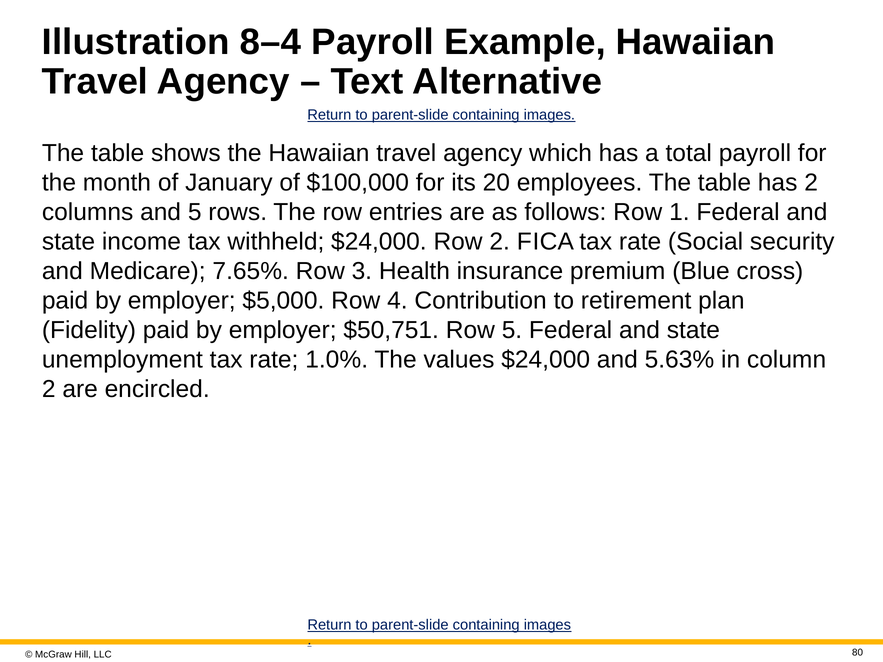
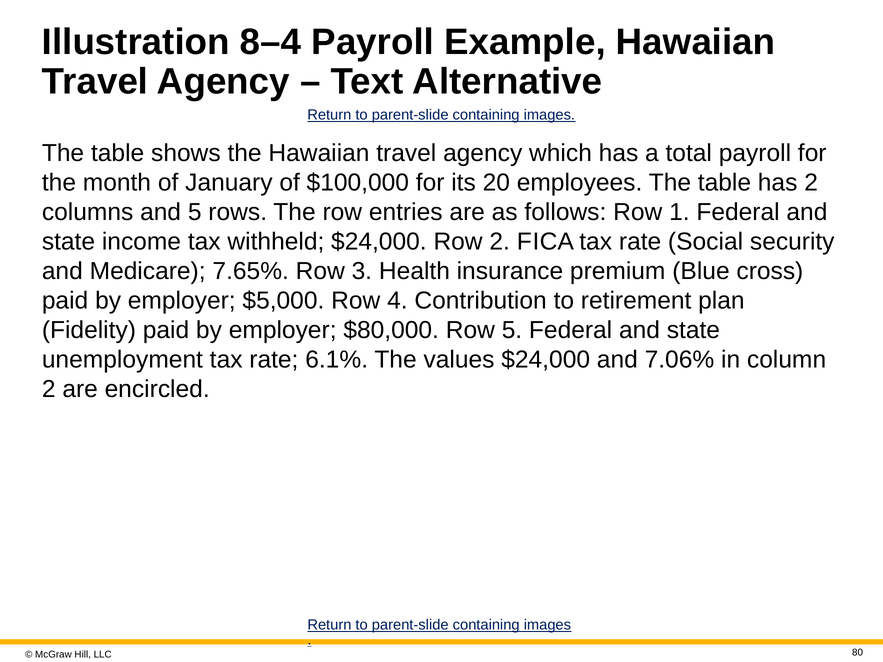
$50,751: $50,751 -> $80,000
1.0%: 1.0% -> 6.1%
5.63%: 5.63% -> 7.06%
